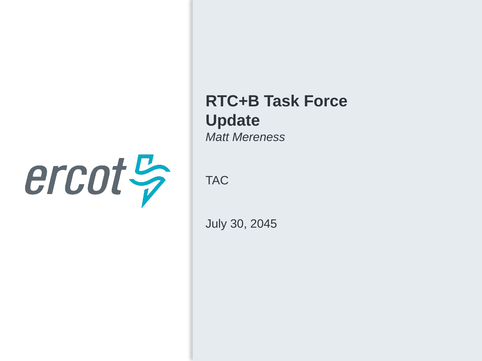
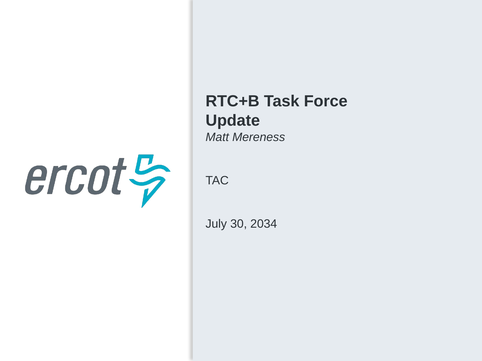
2045: 2045 -> 2034
